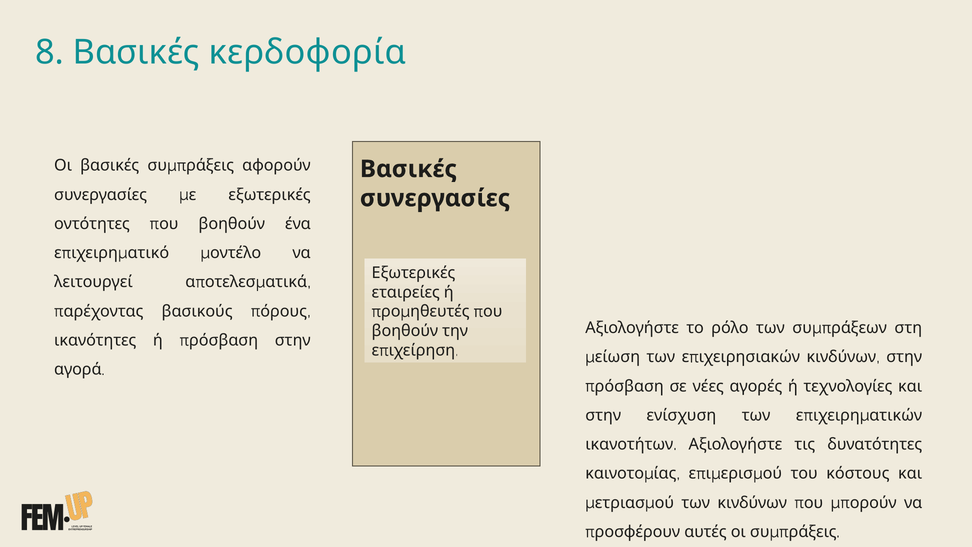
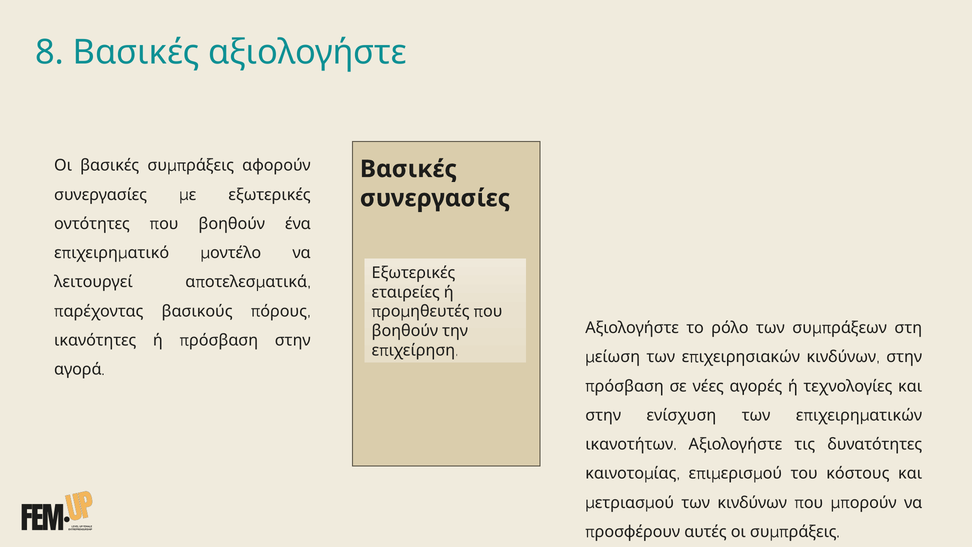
Βασικές κερδοφορία: κερδοφορία -> αξιολογήστε
